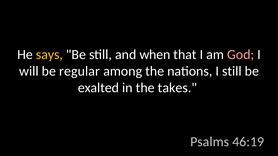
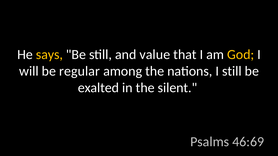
when: when -> value
God colour: pink -> yellow
takes: takes -> silent
46:19: 46:19 -> 46:69
